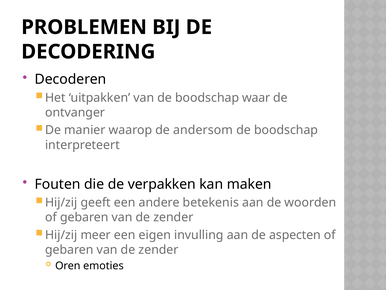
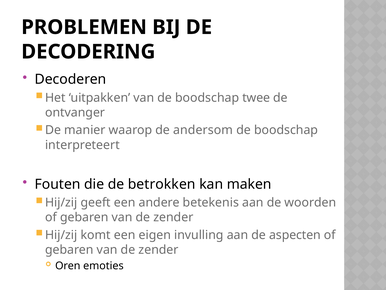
waar: waar -> twee
verpakken: verpakken -> betrokken
meer: meer -> komt
